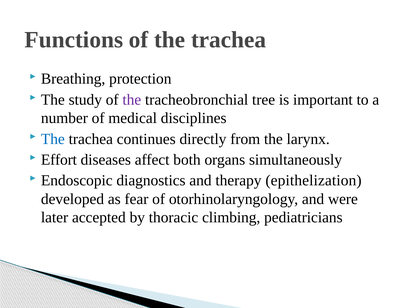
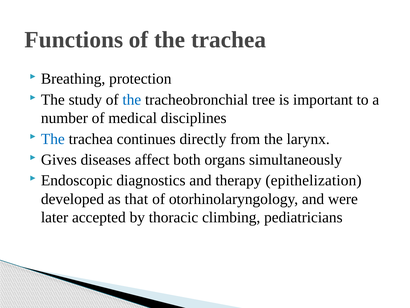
the at (132, 99) colour: purple -> blue
Effort: Effort -> Gives
fear: fear -> that
